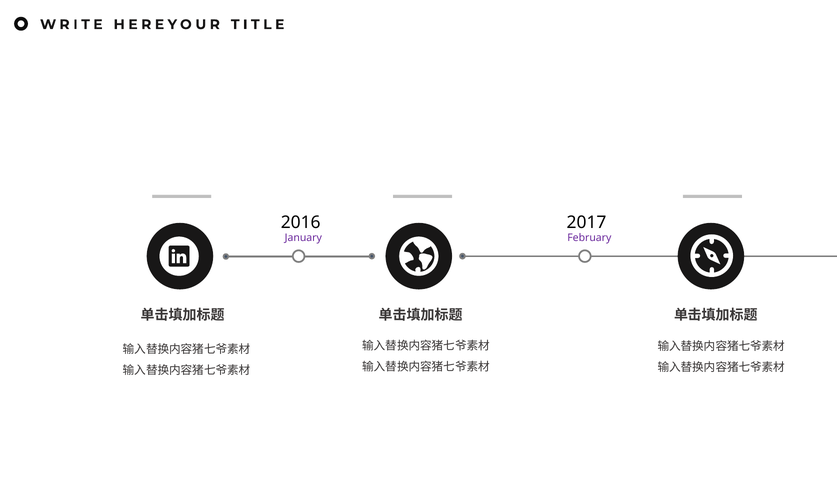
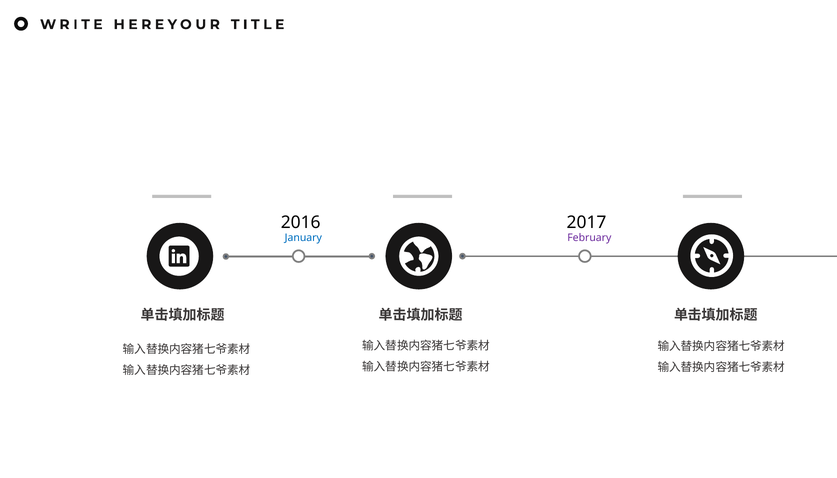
January colour: purple -> blue
